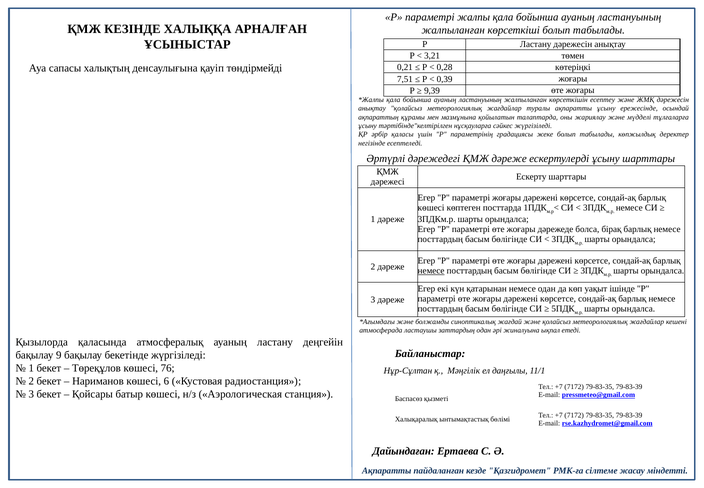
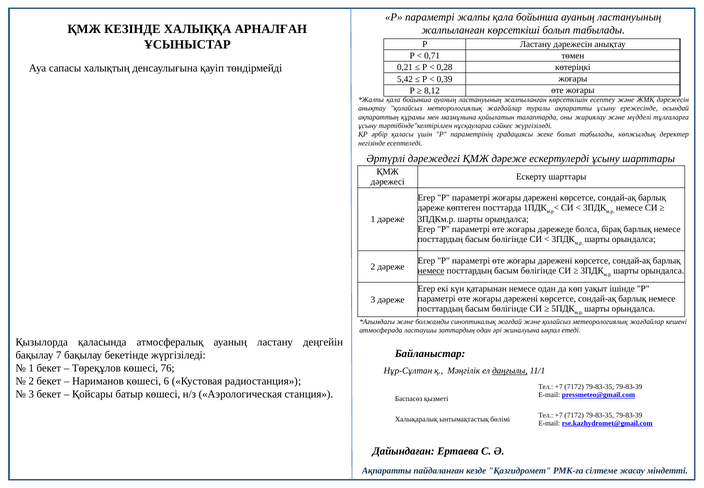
3,21: 3,21 -> 0,71
7,51: 7,51 -> 5,42
9,39: 9,39 -> 8,12
көшесі at (431, 208): көшесі -> дәреже
9: 9 -> 7
даңғылы underline: none -> present
